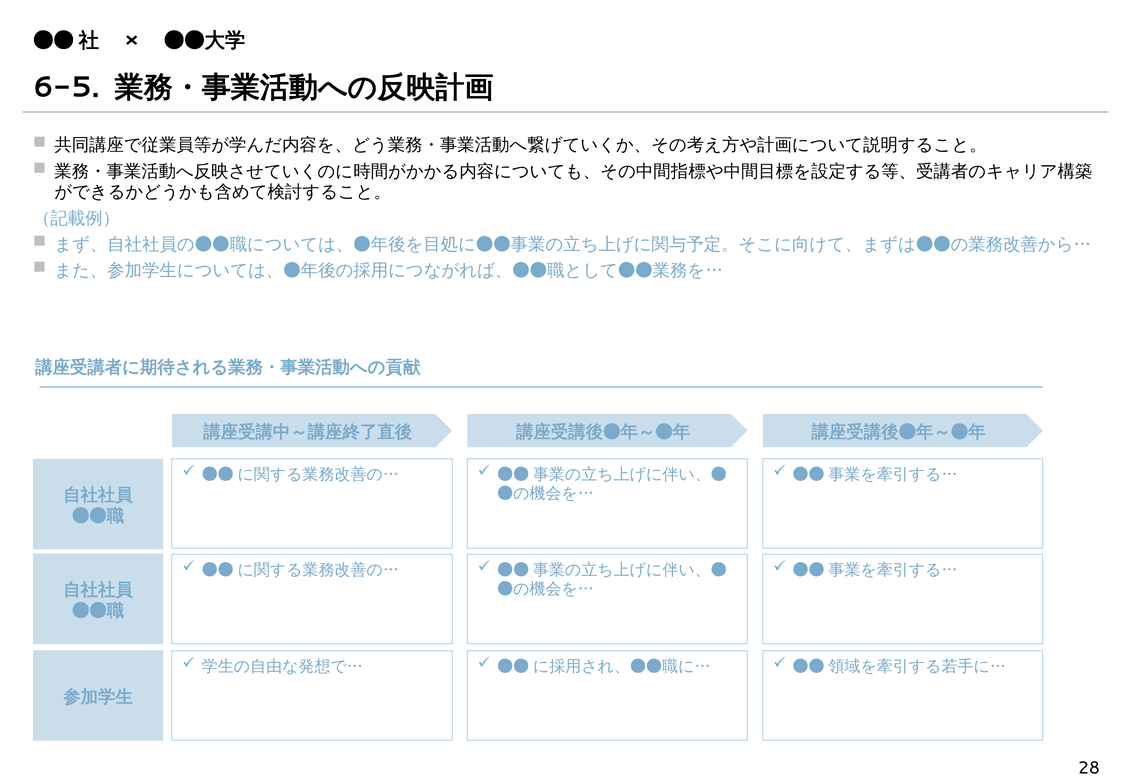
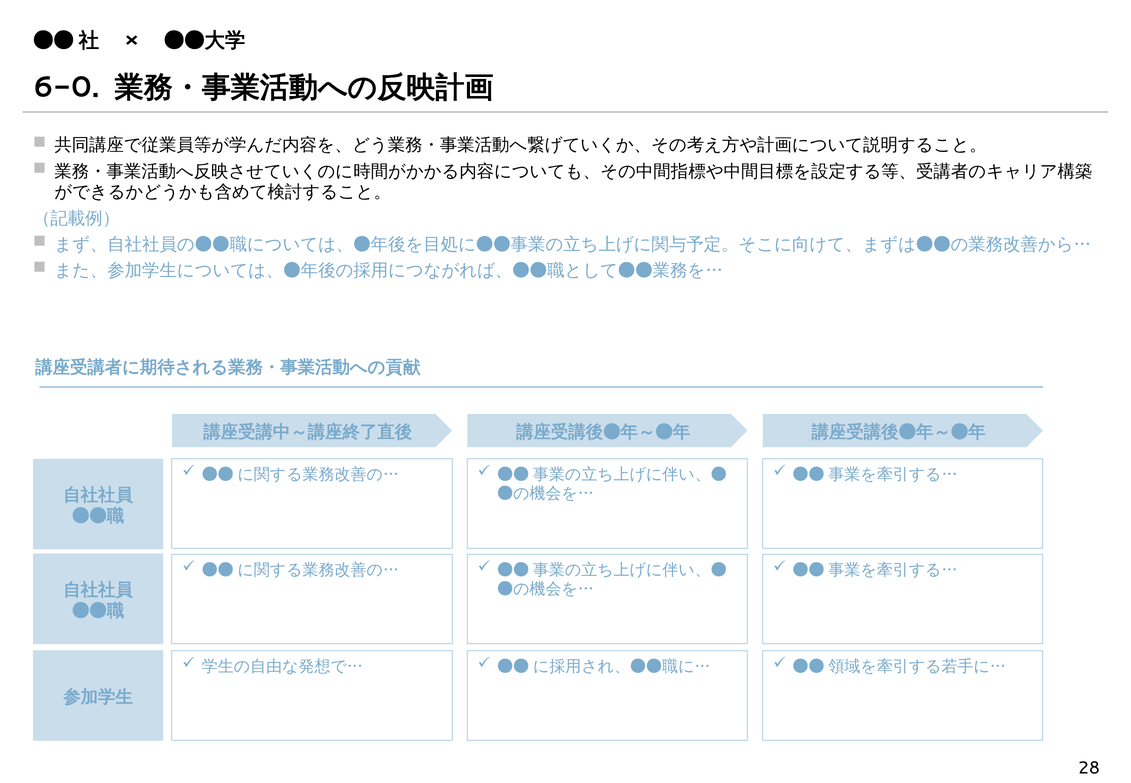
6-5: 6-5 -> 6-0
